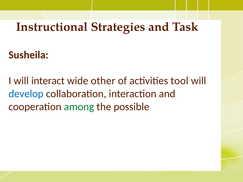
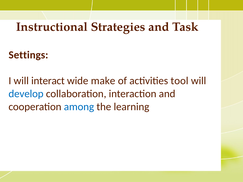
Susheila: Susheila -> Settings
other: other -> make
among colour: green -> blue
possible: possible -> learning
